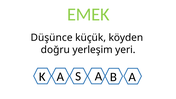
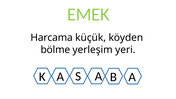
Düşünce: Düşünce -> Harcama
doğru: doğru -> bölme
